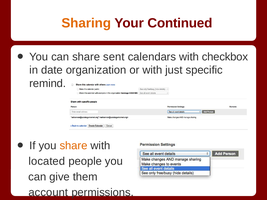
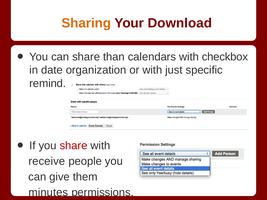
Continued: Continued -> Download
sent: sent -> than
share at (74, 146) colour: orange -> red
located: located -> receive
account: account -> minutes
